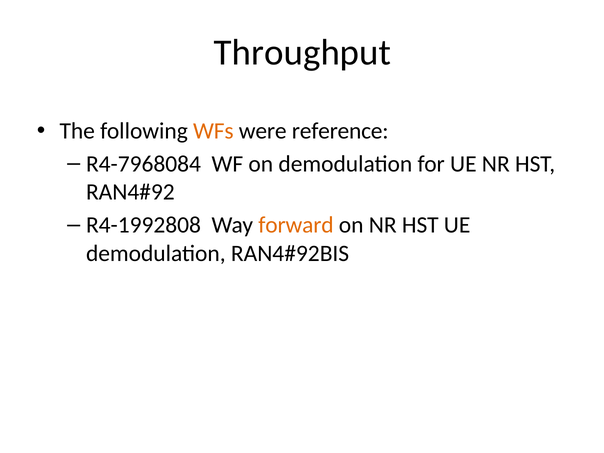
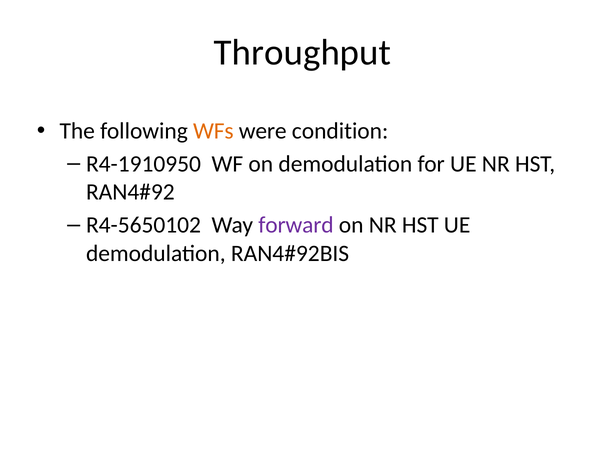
reference: reference -> condition
R4-7968084: R4-7968084 -> R4-1910950
R4-1992808: R4-1992808 -> R4-5650102
forward colour: orange -> purple
